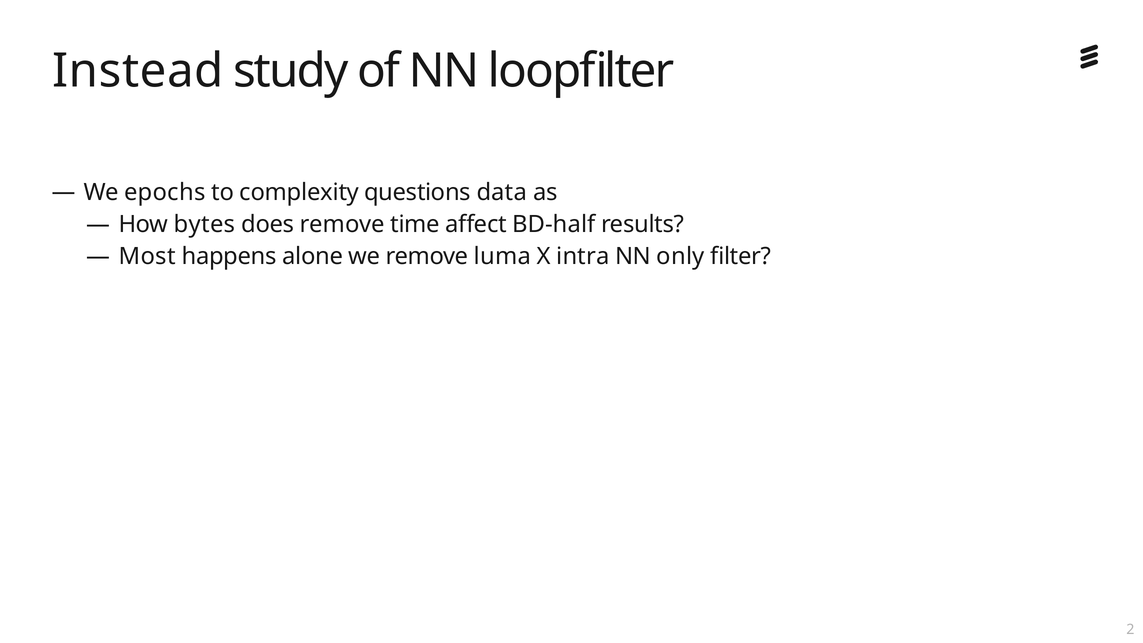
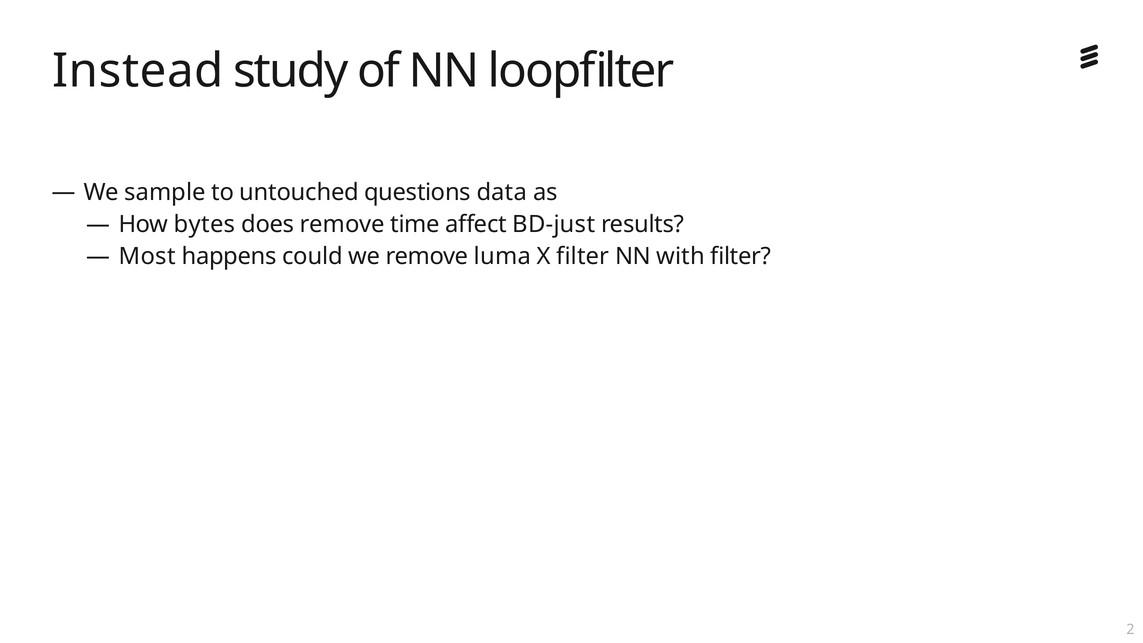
epochs: epochs -> sample
complexity: complexity -> untouched
BD-half: BD-half -> BD-just
alone: alone -> could
X intra: intra -> filter
only: only -> with
